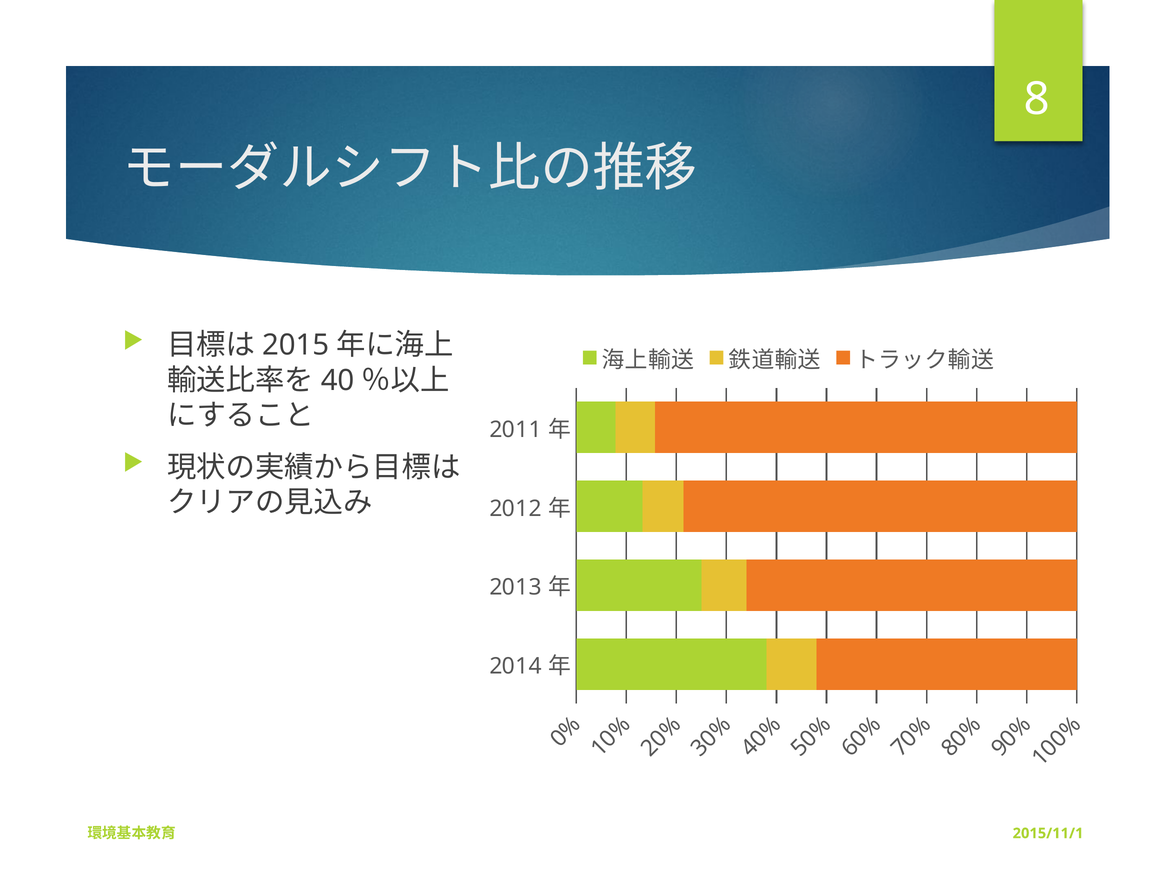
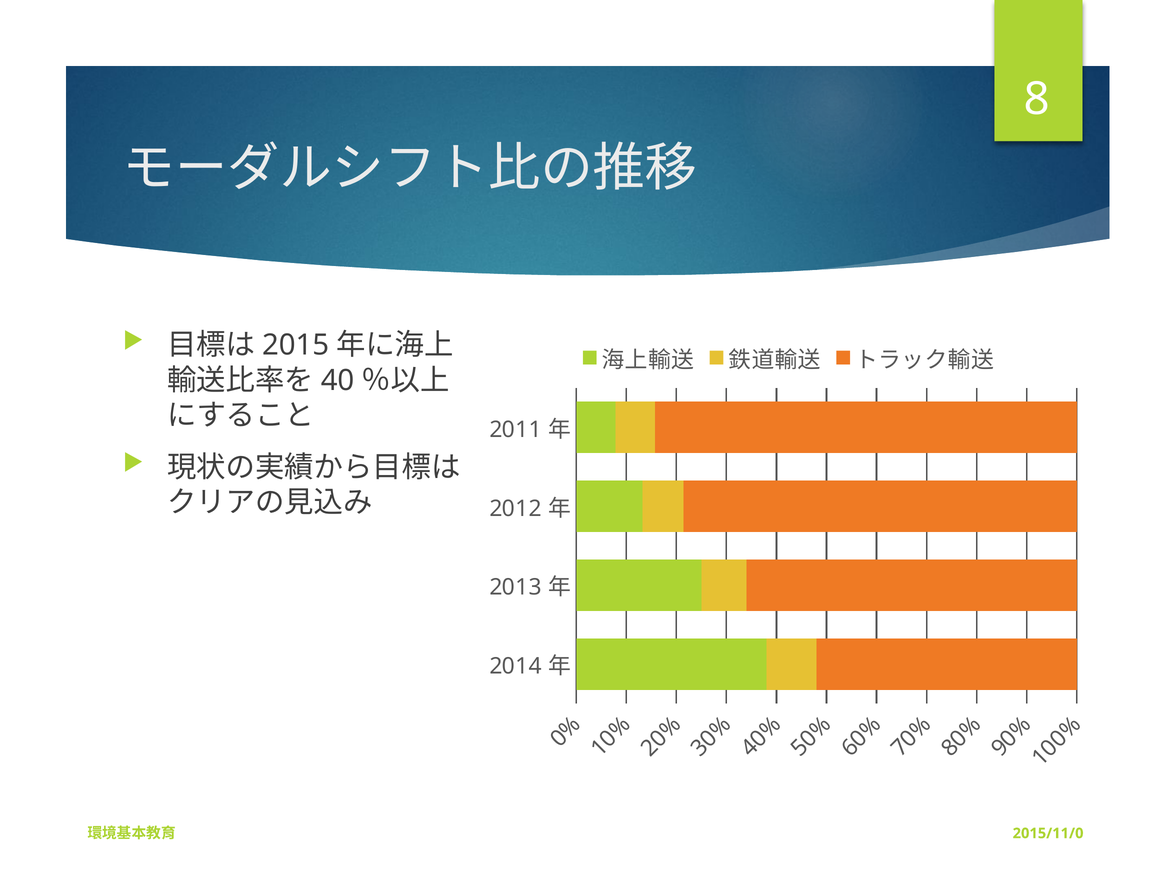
2015/11/1: 2015/11/1 -> 2015/11/0
